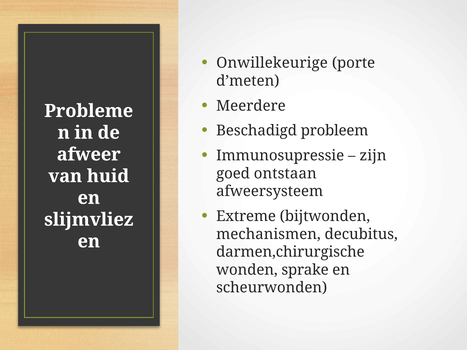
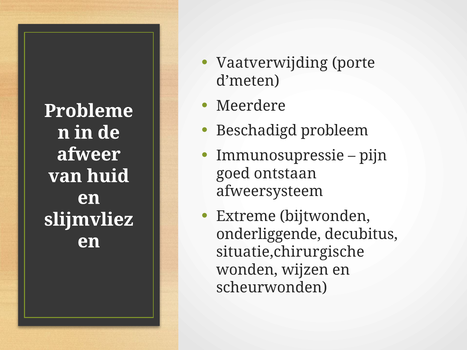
Onwillekeurige: Onwillekeurige -> Vaatverwijding
zijn: zijn -> pijn
mechanismen: mechanismen -> onderliggende
darmen,chirurgische: darmen,chirurgische -> situatie,chirurgische
sprake: sprake -> wijzen
